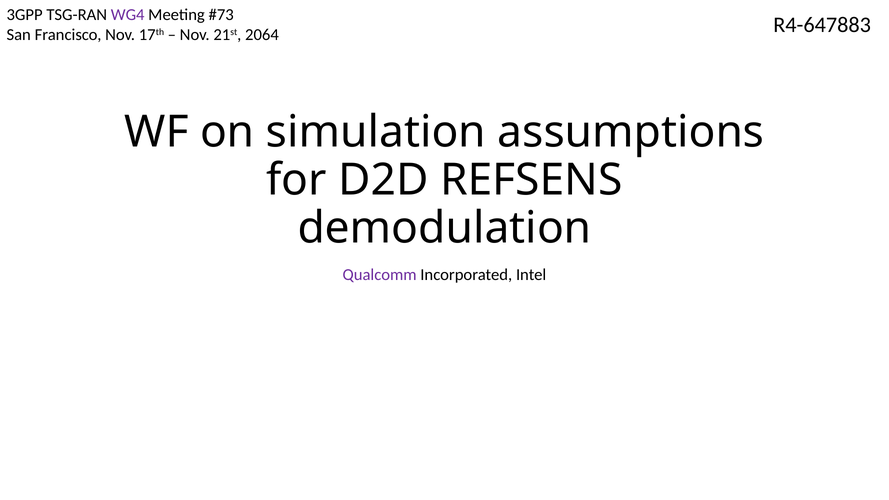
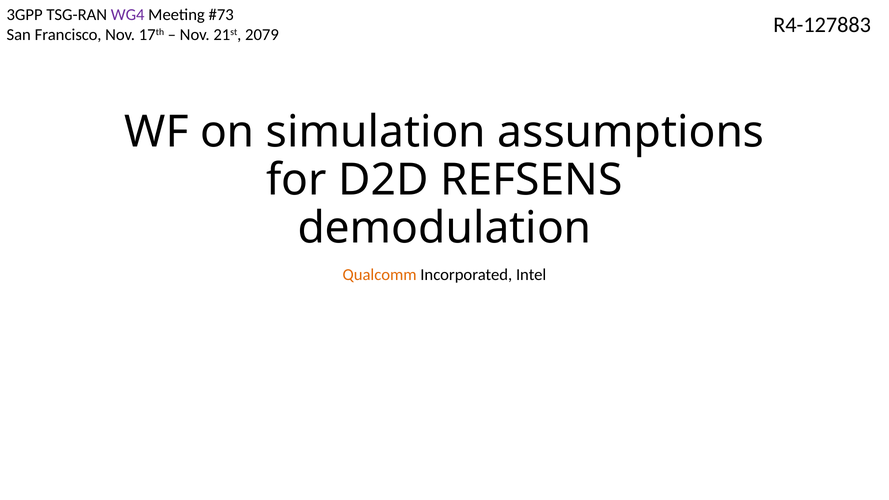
R4-647883: R4-647883 -> R4-127883
2064: 2064 -> 2079
Qualcomm colour: purple -> orange
